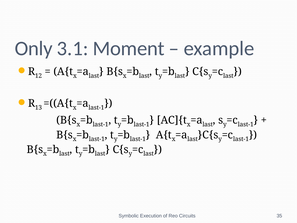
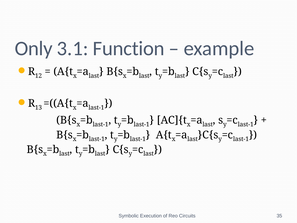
Moment: Moment -> Function
